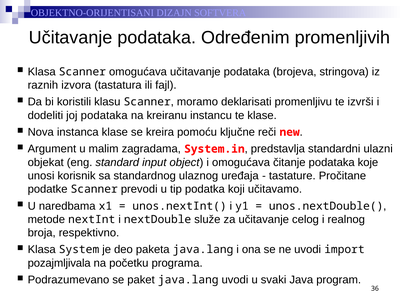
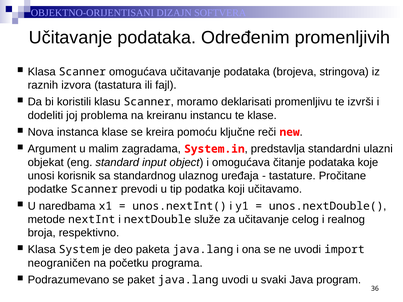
joj podataka: podataka -> problema
pozajmljivala: pozajmljivala -> neograničen
